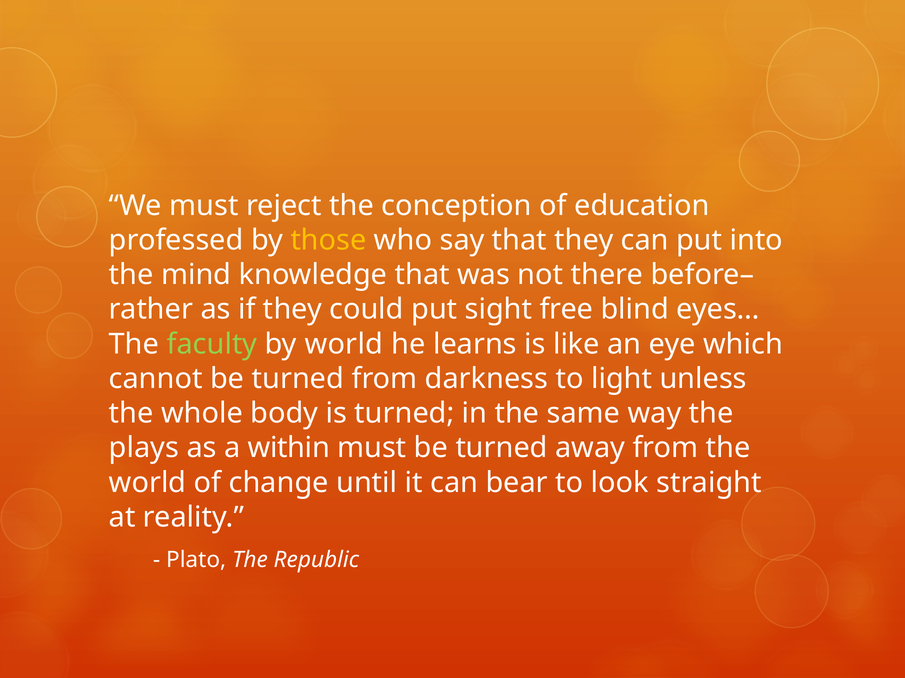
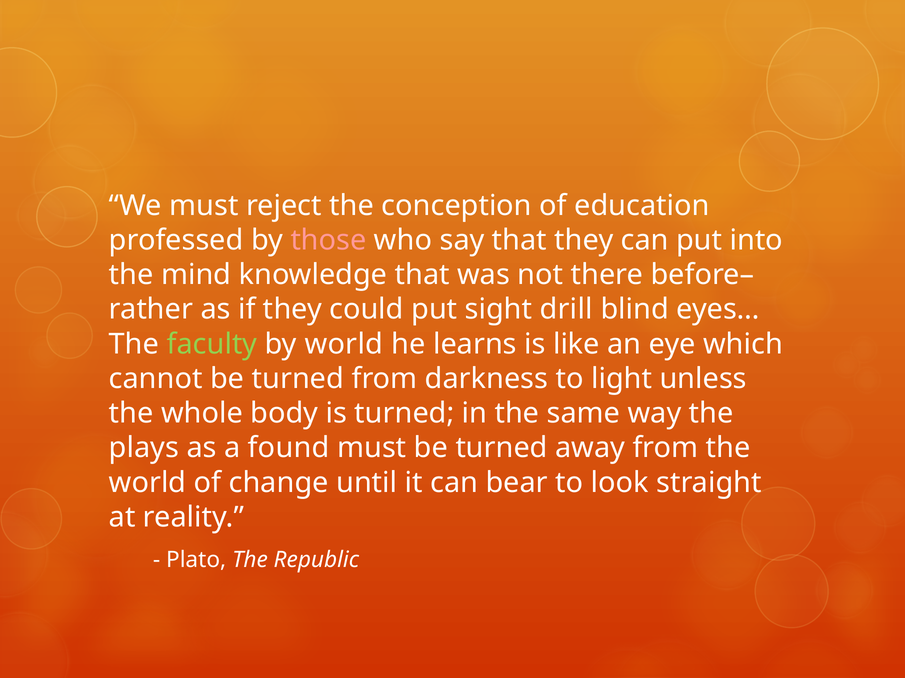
those colour: yellow -> pink
free: free -> drill
within: within -> found
